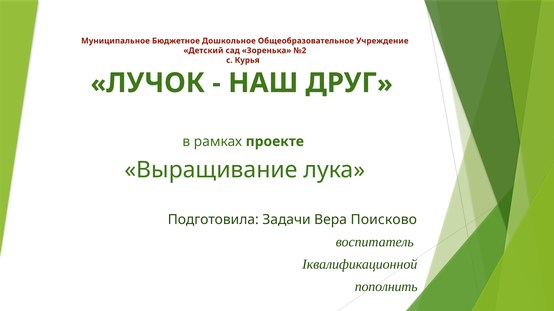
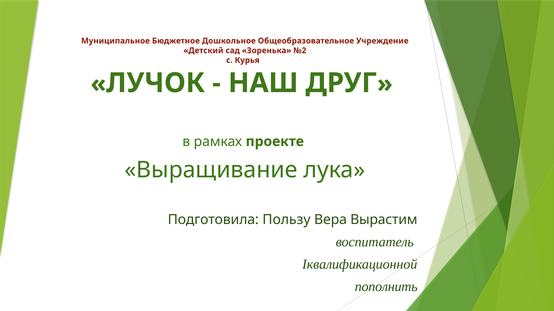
Задачи: Задачи -> Пользу
Поисково: Поисково -> Вырастим
